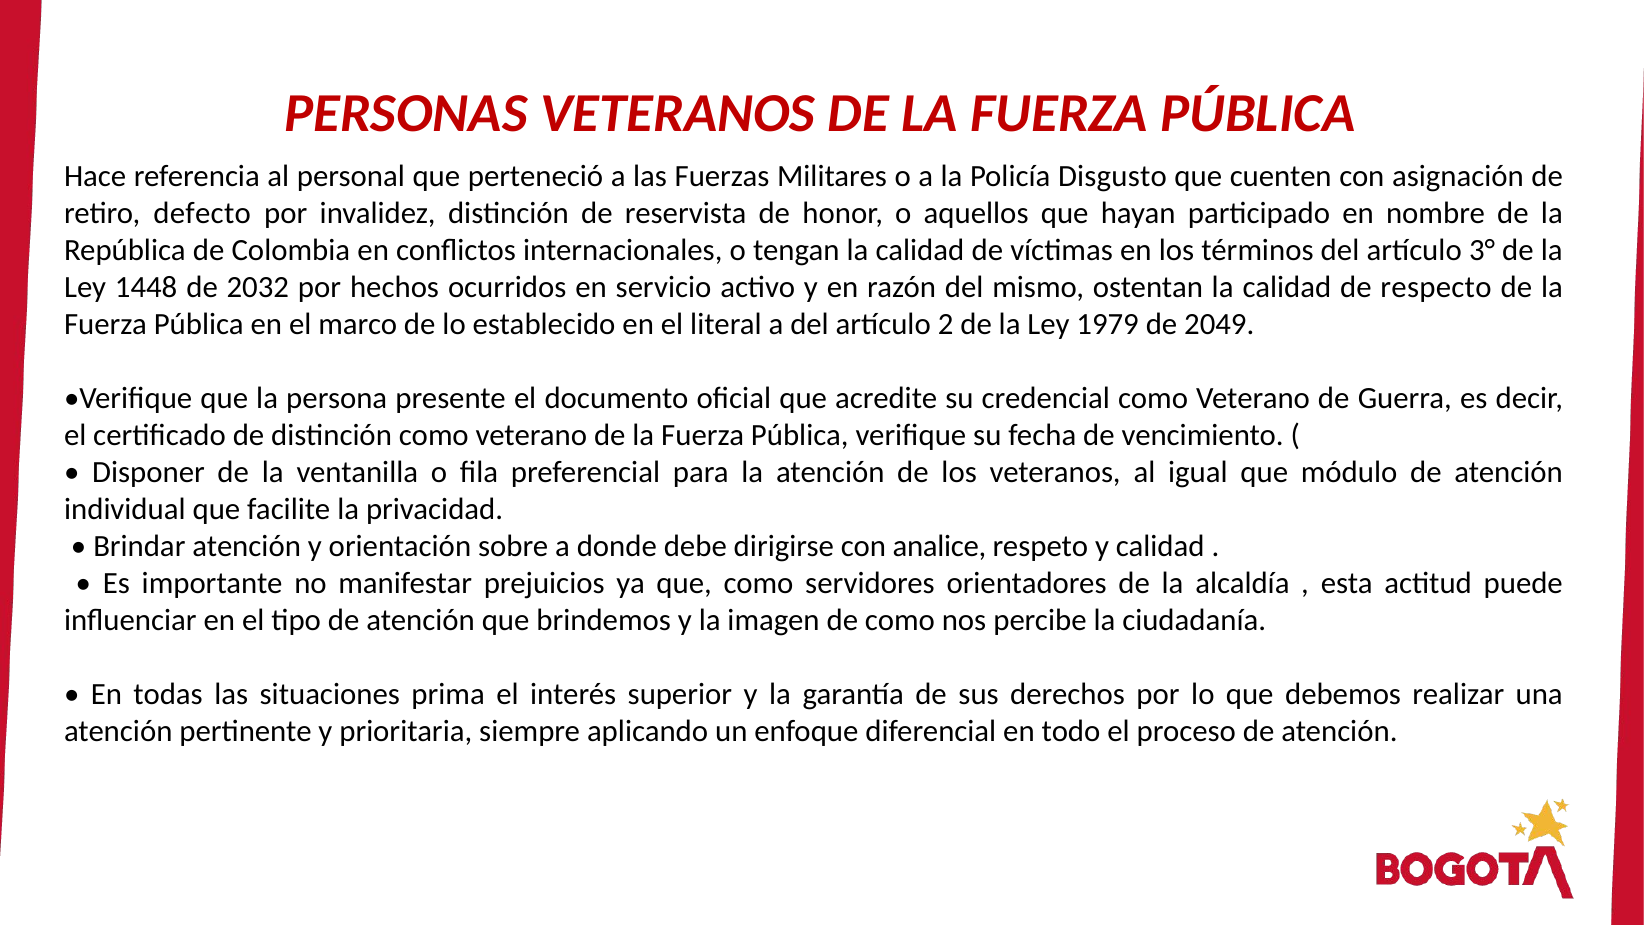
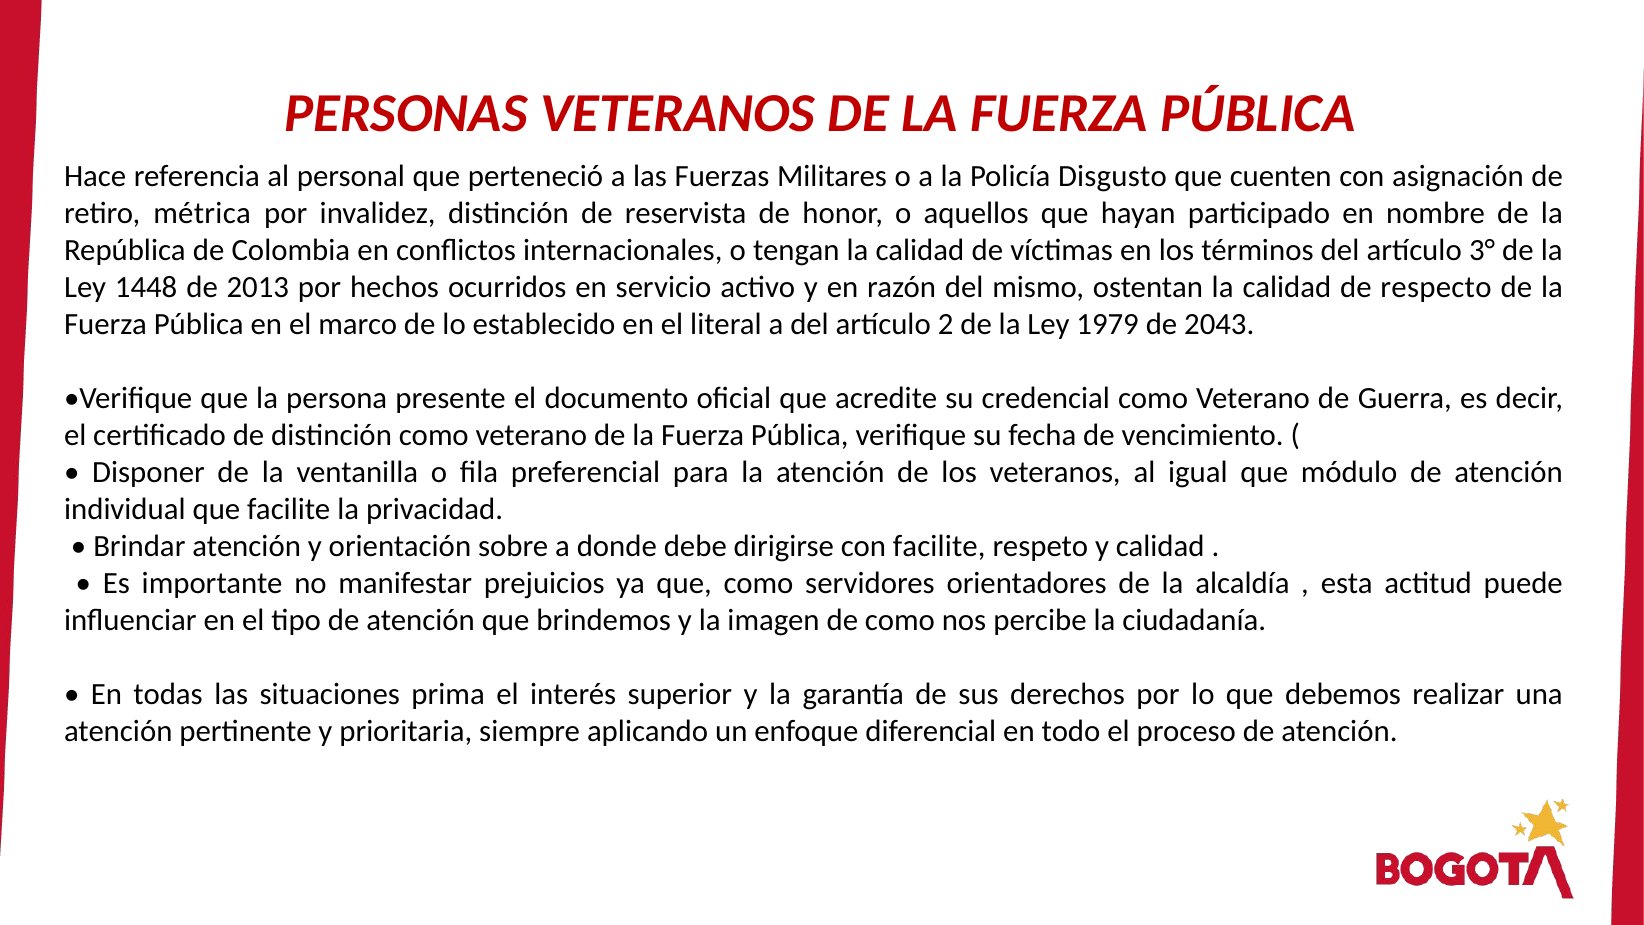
defecto: defecto -> métrica
2032: 2032 -> 2013
2049: 2049 -> 2043
con analice: analice -> facilite
